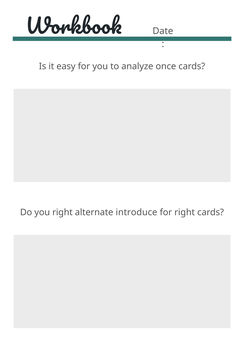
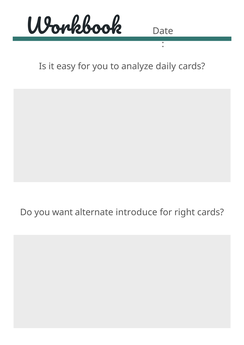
once: once -> daily
you right: right -> want
